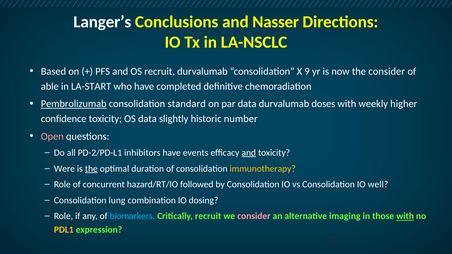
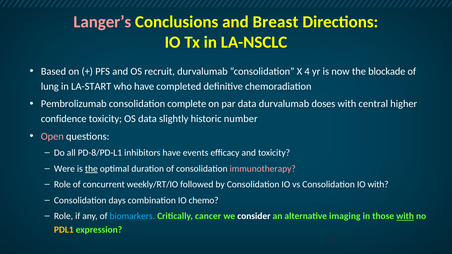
Langer’s colour: white -> pink
Nasser: Nasser -> Breast
9: 9 -> 4
the consider: consider -> blockade
able: able -> lung
Pembrolizumab underline: present -> none
standard: standard -> complete
weekly: weekly -> central
PD-2/PD-L1: PD-2/PD-L1 -> PD-8/PD-L1
and at (249, 153) underline: present -> none
immunotherapy colour: yellow -> pink
hazard/RT/IO: hazard/RT/IO -> weekly/RT/IO
IO well: well -> with
lung: lung -> days
dosing: dosing -> chemo
Critically recruit: recruit -> cancer
consider at (254, 216) colour: pink -> white
